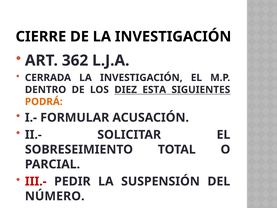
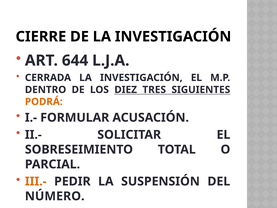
362: 362 -> 644
ESTA: ESTA -> TRES
III.- colour: red -> orange
